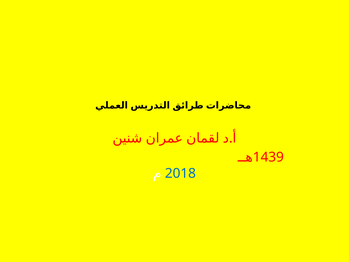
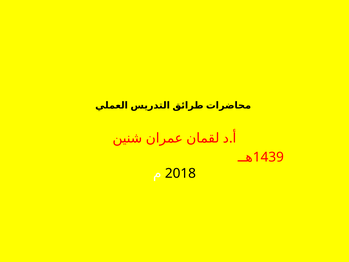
2018 colour: blue -> black
